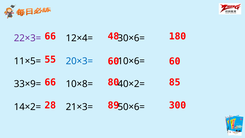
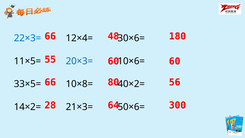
22×3= colour: purple -> blue
85: 85 -> 56
33×9=: 33×9= -> 33×5=
89: 89 -> 64
